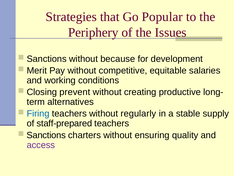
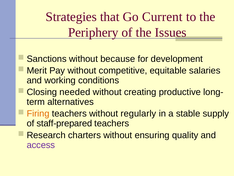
Popular: Popular -> Current
prevent: prevent -> needed
Firing colour: blue -> orange
Sanctions at (46, 135): Sanctions -> Research
